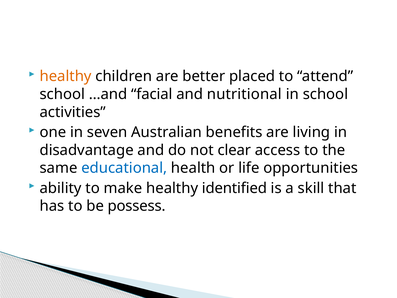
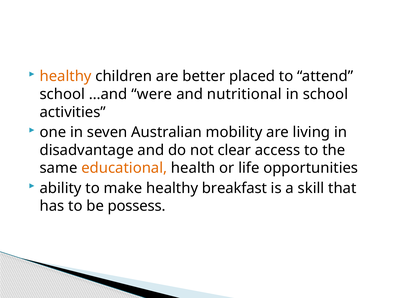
facial: facial -> were
benefits: benefits -> mobility
educational colour: blue -> orange
identified: identified -> breakfast
